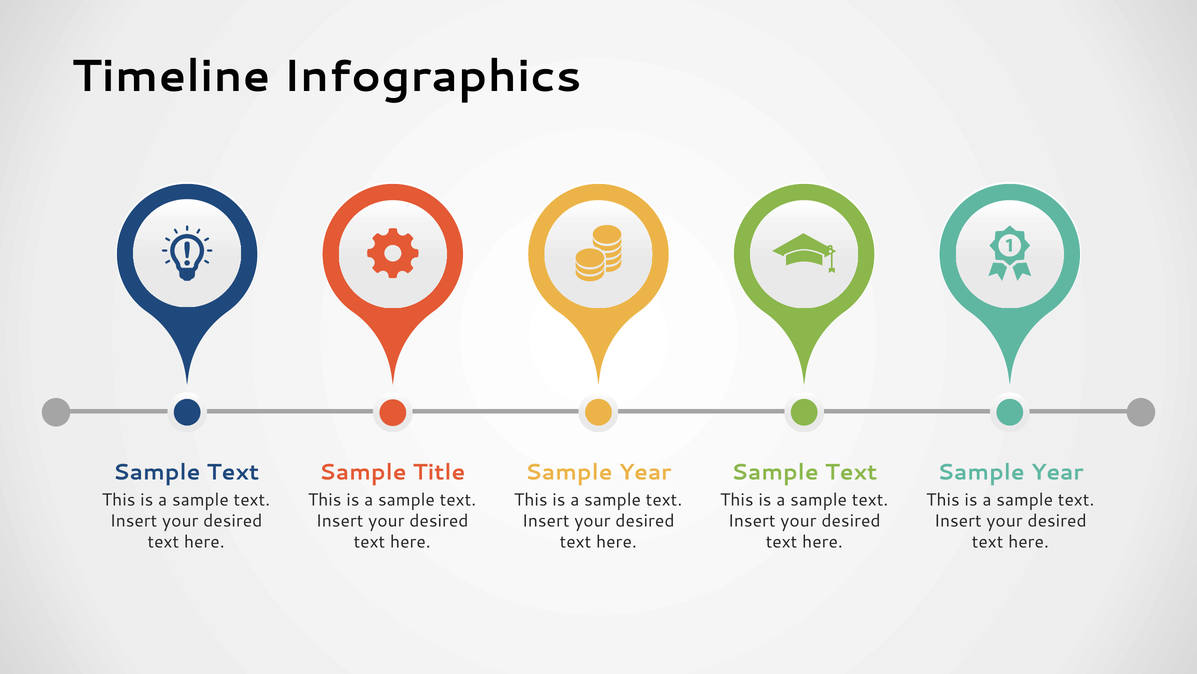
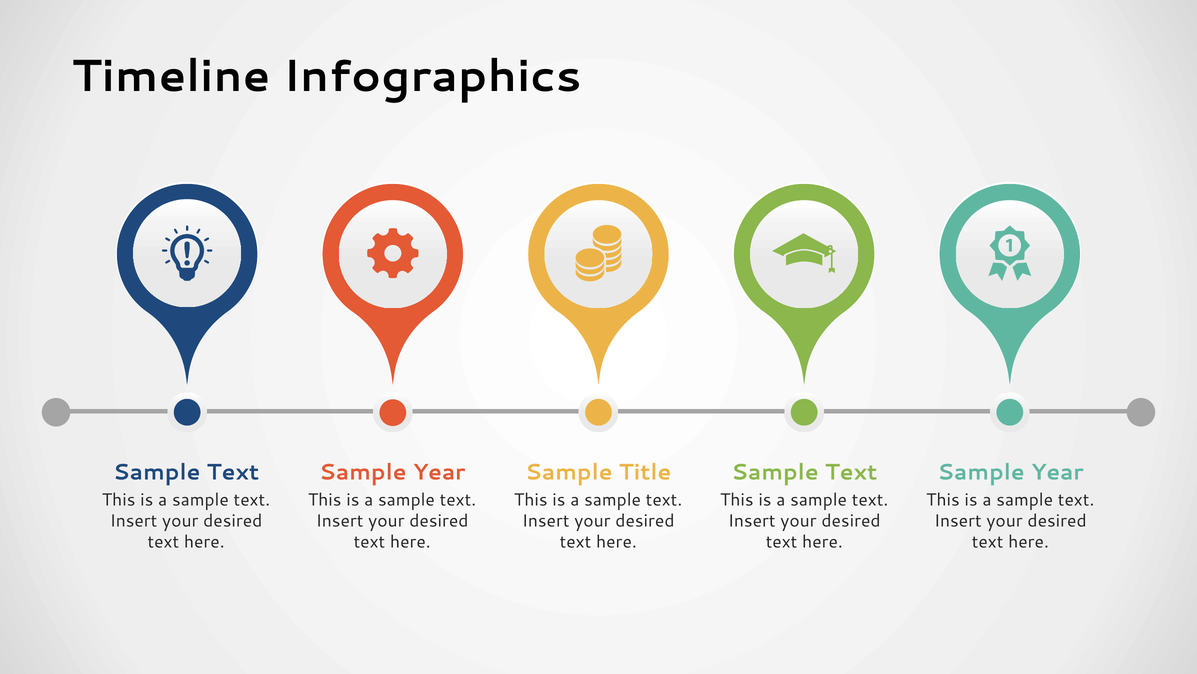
Title at (439, 472): Title -> Year
Year at (645, 472): Year -> Title
